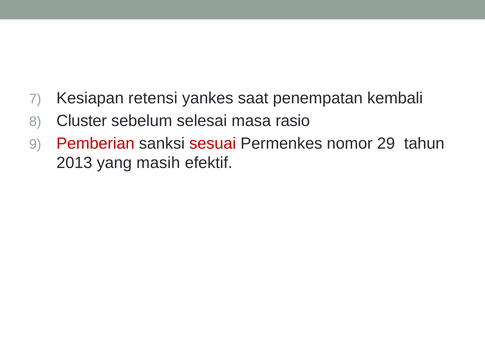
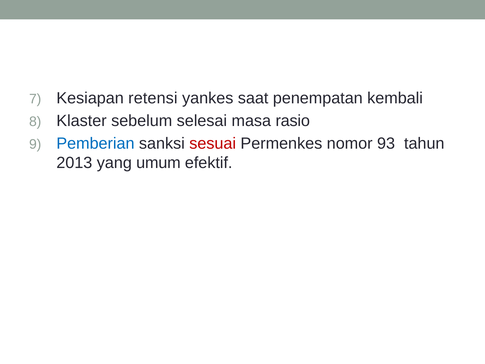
Cluster: Cluster -> Klaster
Pemberian colour: red -> blue
29: 29 -> 93
masih: masih -> umum
